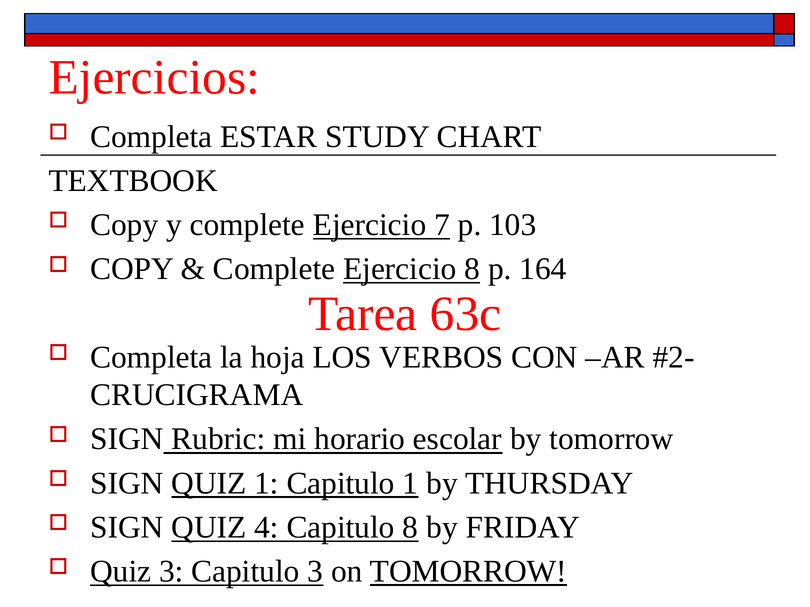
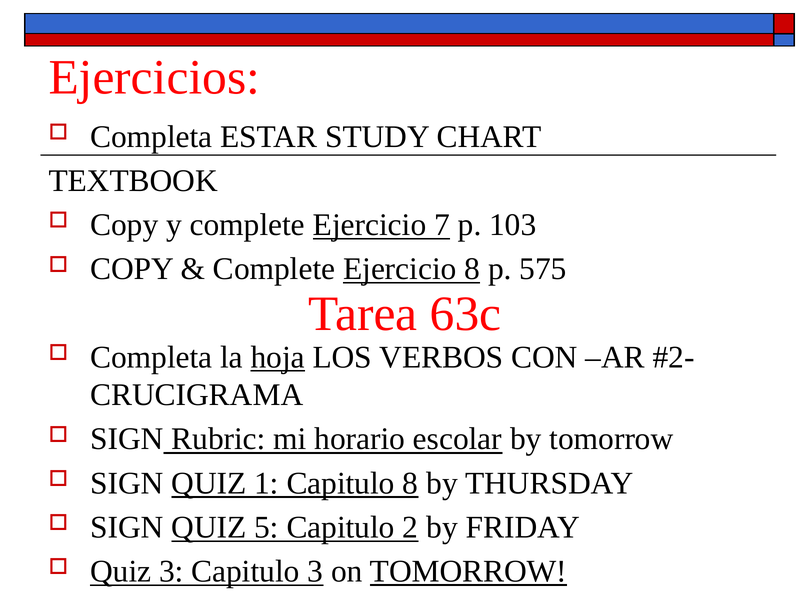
164: 164 -> 575
hoja underline: none -> present
Capitulo 1: 1 -> 8
4: 4 -> 5
Capitulo 8: 8 -> 2
